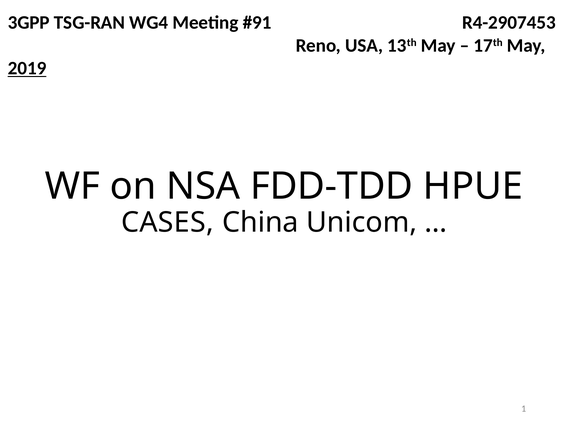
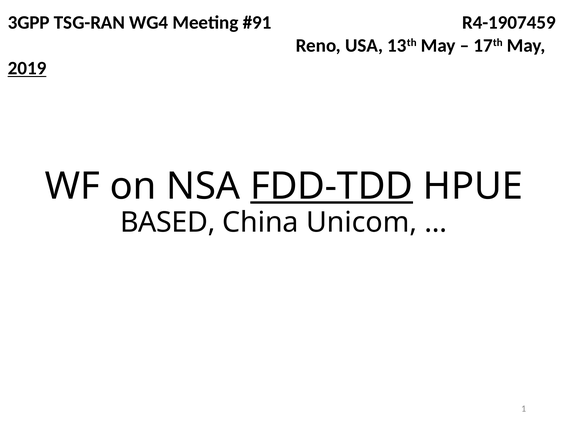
R4-2907453: R4-2907453 -> R4-1907459
FDD-TDD underline: none -> present
CASES: CASES -> BASED
